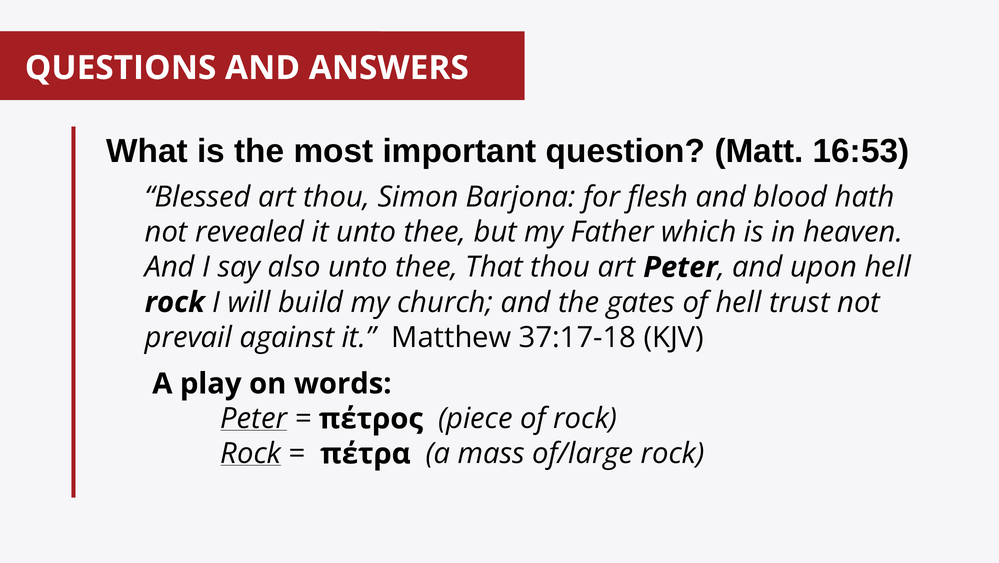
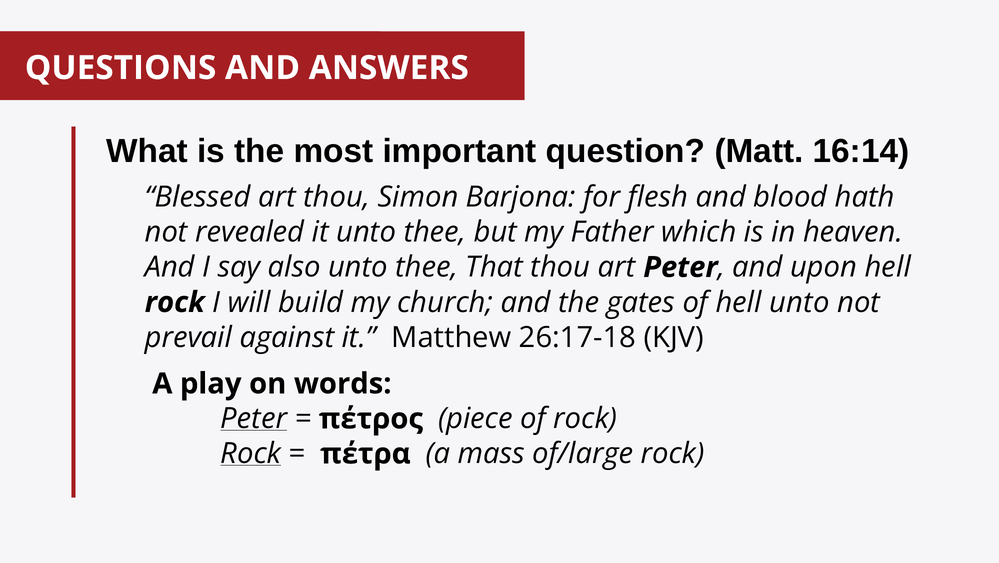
16:53: 16:53 -> 16:14
hell trust: trust -> unto
37:17-18: 37:17-18 -> 26:17-18
